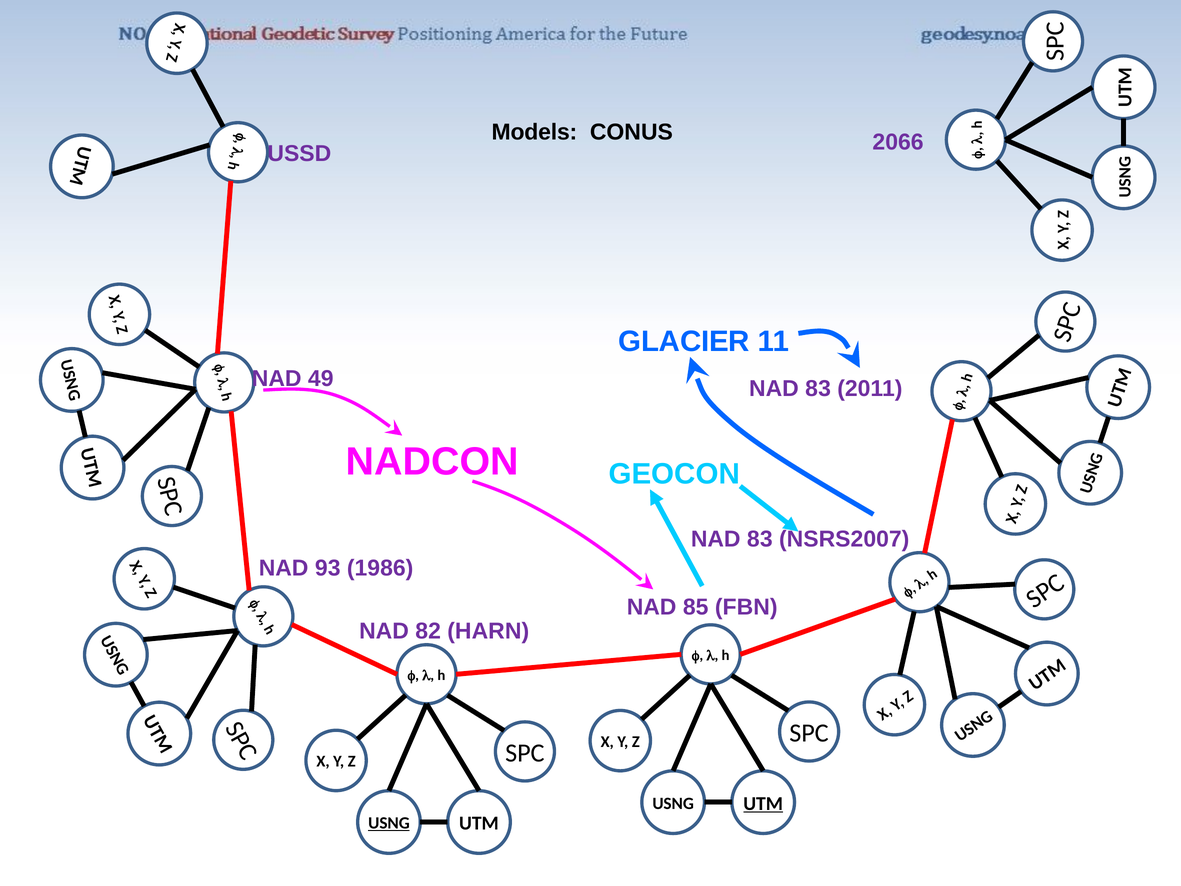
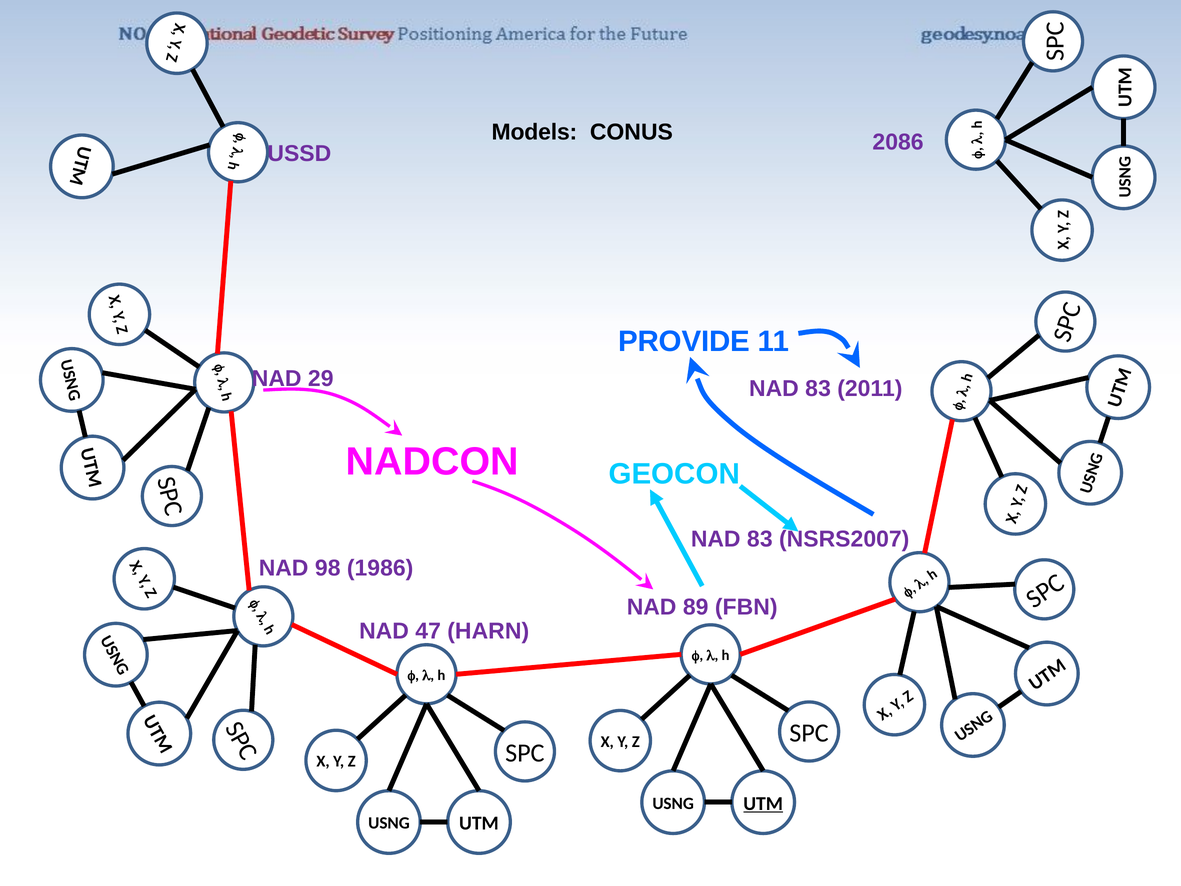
2066: 2066 -> 2086
GLACIER: GLACIER -> PROVIDE
49: 49 -> 29
93: 93 -> 98
85: 85 -> 89
82: 82 -> 47
USNG at (389, 823) underline: present -> none
